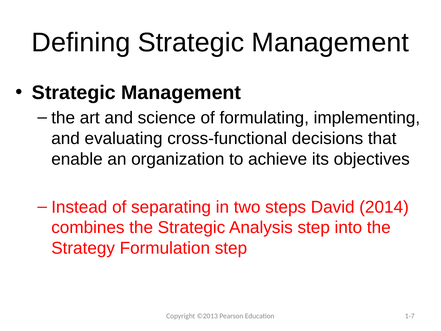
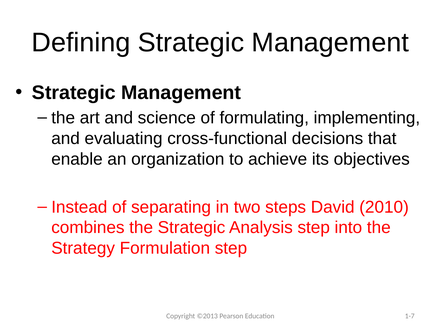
2014: 2014 -> 2010
